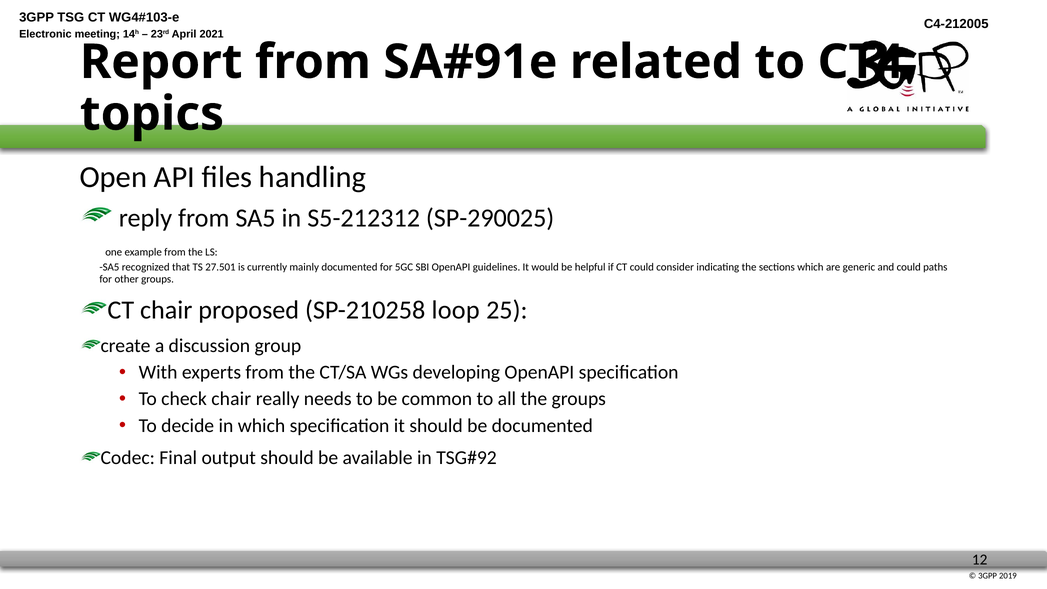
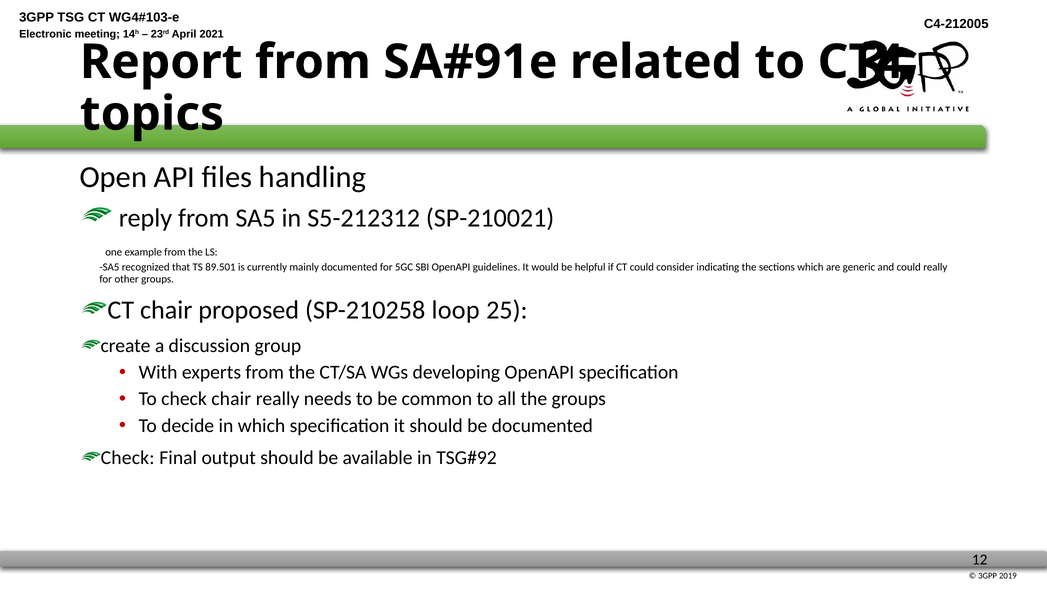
SP-290025: SP-290025 -> SP-210021
27.501: 27.501 -> 89.501
could paths: paths -> really
Codec at (128, 458): Codec -> Check
